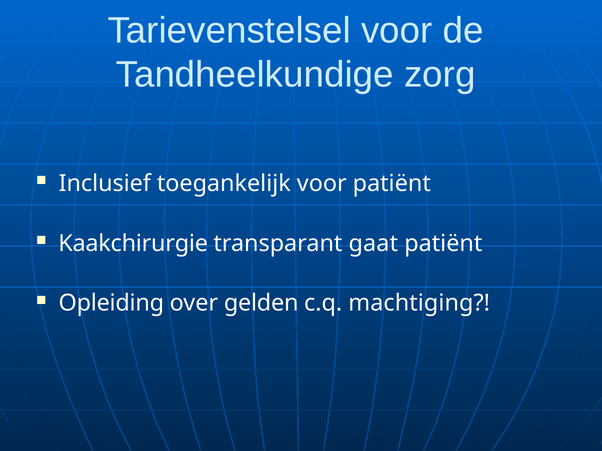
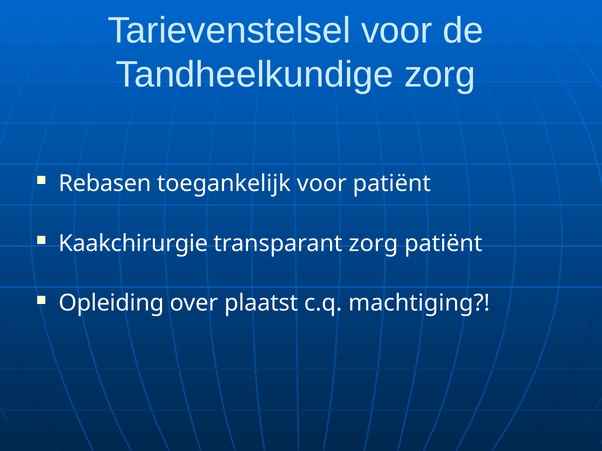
Inclusief: Inclusief -> Rebasen
transparant gaat: gaat -> zorg
gelden: gelden -> plaatst
